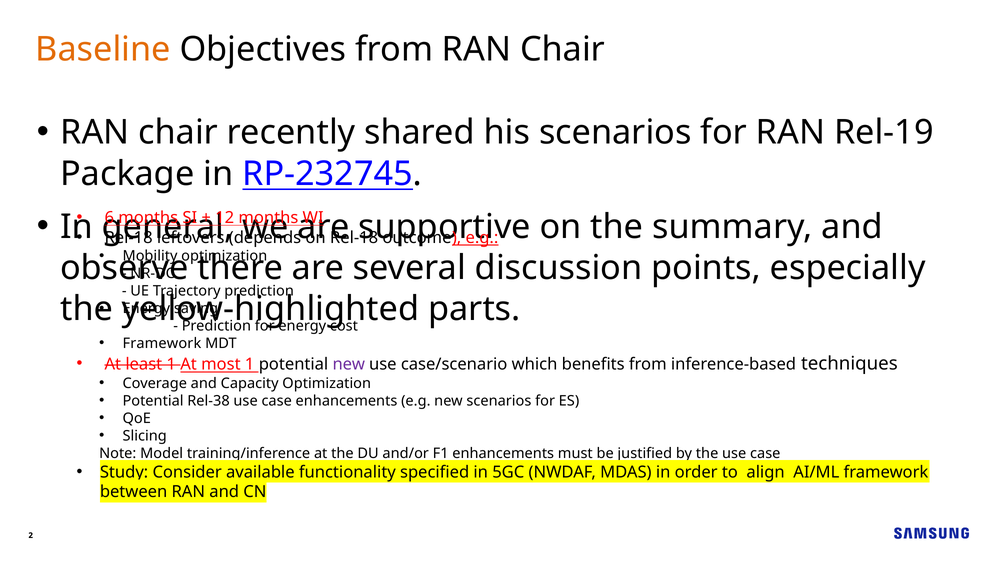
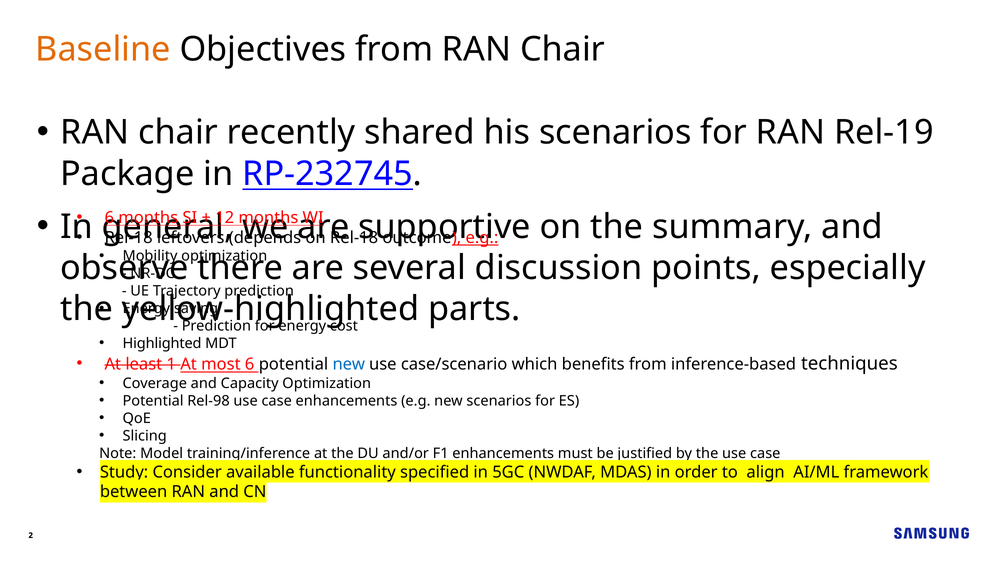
Framework at (162, 343): Framework -> Highlighted
most 1: 1 -> 6
new at (349, 364) colour: purple -> blue
Rel-38: Rel-38 -> Rel-98
